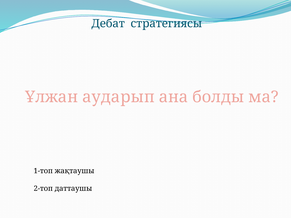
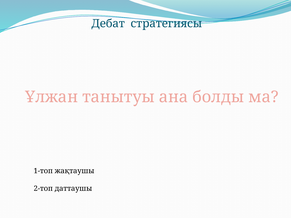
аударып: аударып -> танытуы
